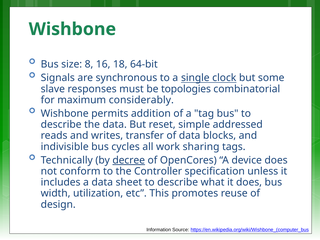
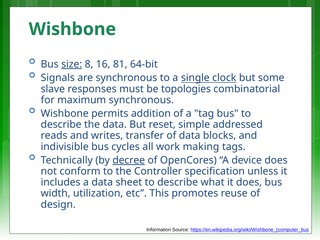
size underline: none -> present
18: 18 -> 81
maximum considerably: considerably -> synchronous
sharing: sharing -> making
